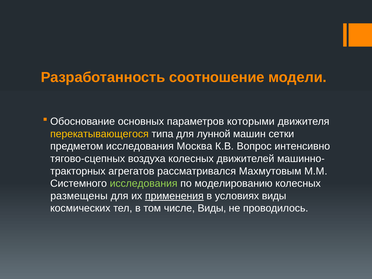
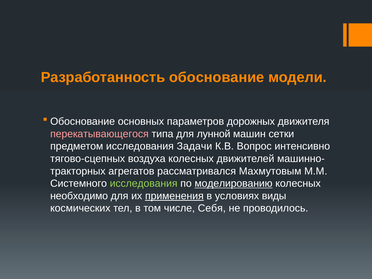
Разработанность соотношение: соотношение -> обоснование
которыми: которыми -> дорожных
перекатывающегося colour: yellow -> pink
Москва: Москва -> Задачи
моделированию underline: none -> present
размещены: размещены -> необходимо
числе Виды: Виды -> Себя
